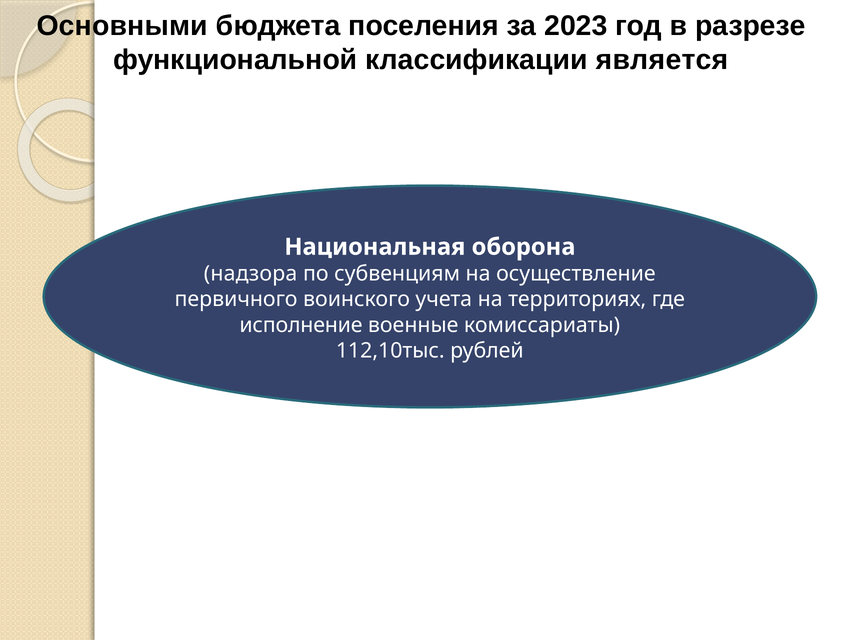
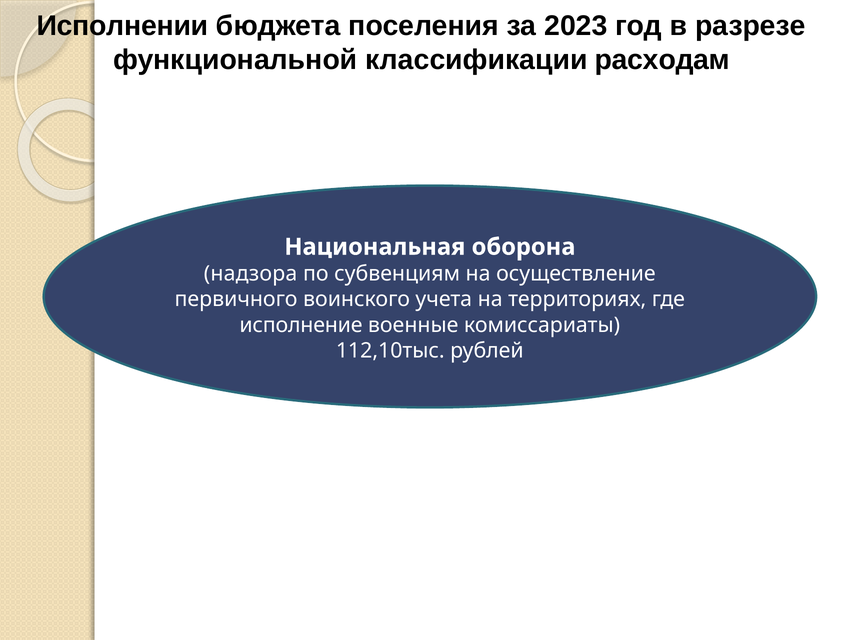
Основными: Основными -> Исполнении
является: является -> расходам
